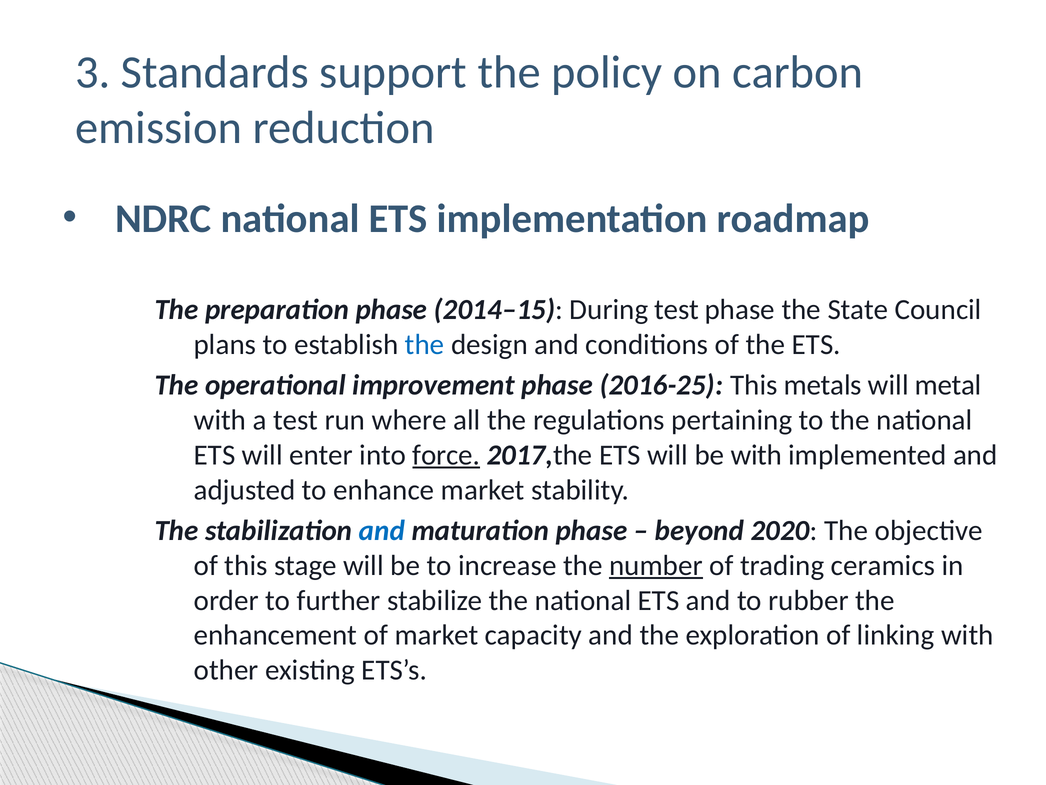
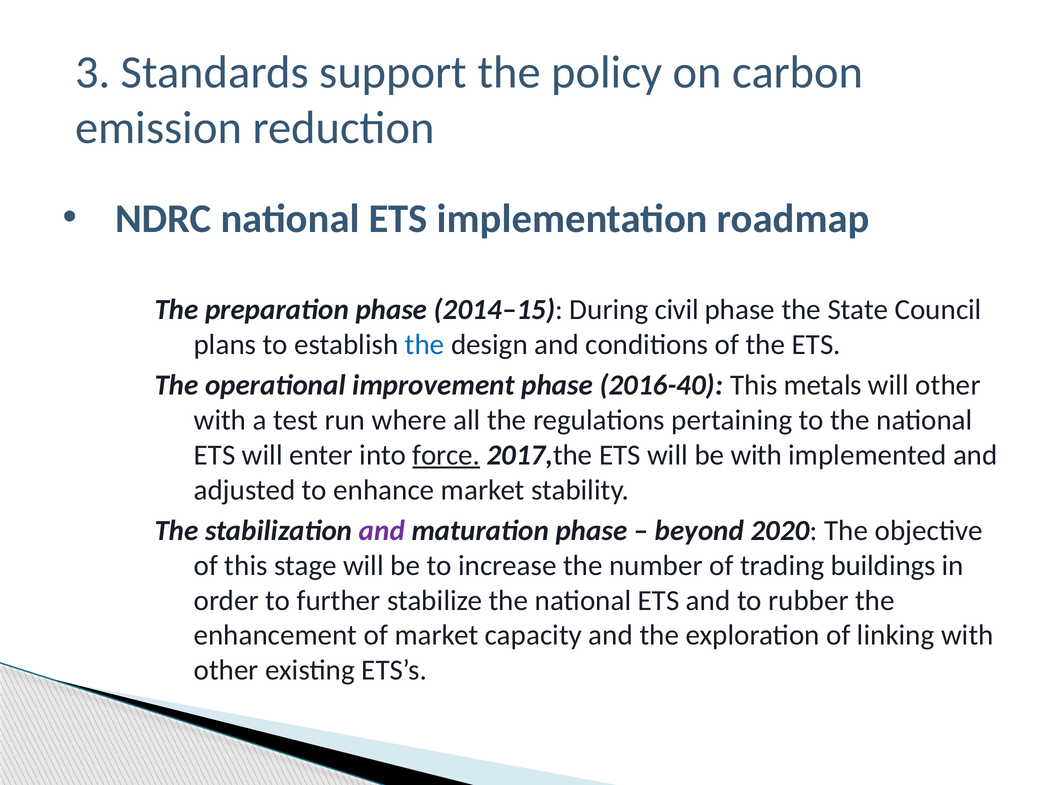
During test: test -> civil
2016-25: 2016-25 -> 2016-40
will metal: metal -> other
and at (382, 530) colour: blue -> purple
number underline: present -> none
ceramics: ceramics -> buildings
